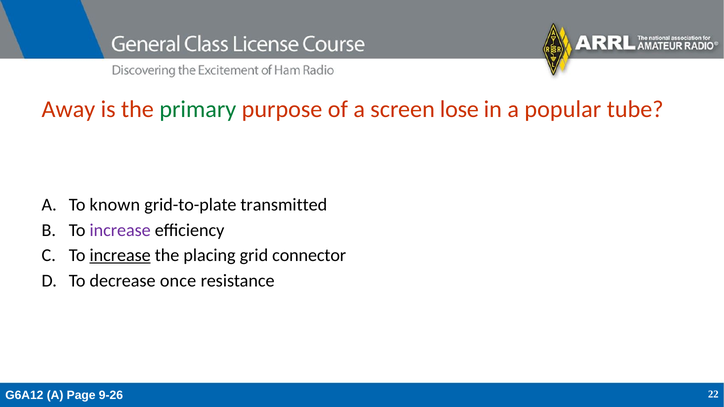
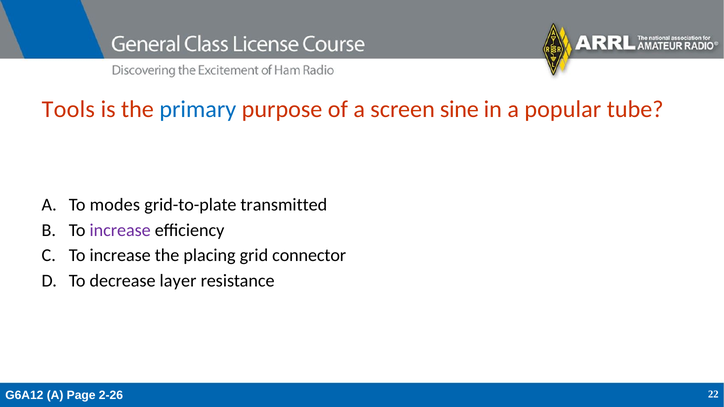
Away: Away -> Tools
primary colour: green -> blue
lose: lose -> sine
known: known -> modes
increase at (120, 256) underline: present -> none
once: once -> layer
9-26: 9-26 -> 2-26
